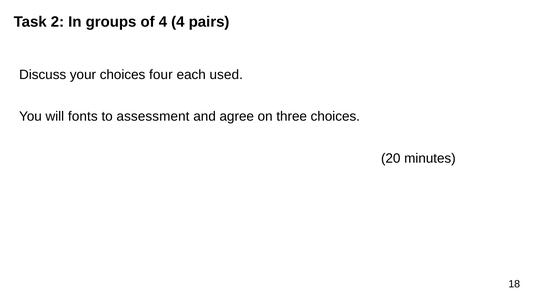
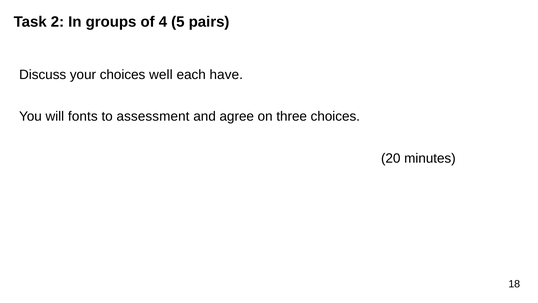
4 4: 4 -> 5
four: four -> well
used: used -> have
